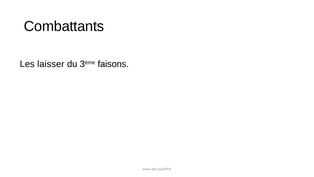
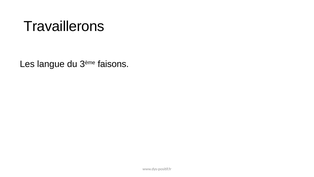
Combattants: Combattants -> Travaillerons
laisser: laisser -> langue
